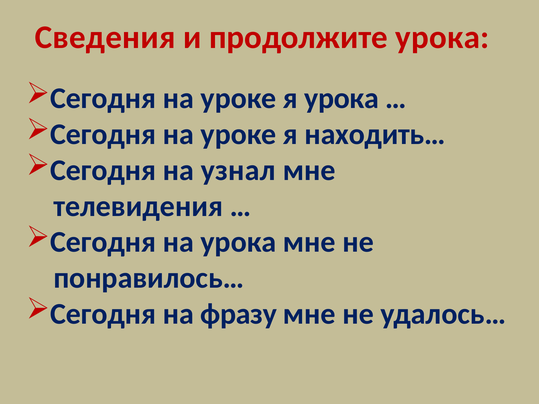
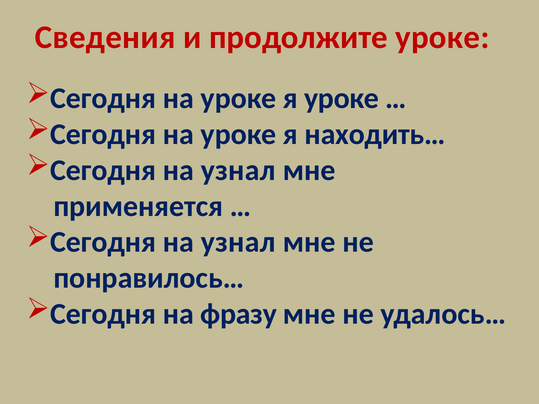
продолжите урока: урока -> уроке
я урока: урока -> уроке
телевидения: телевидения -> применяется
урока at (238, 242): урока -> узнал
